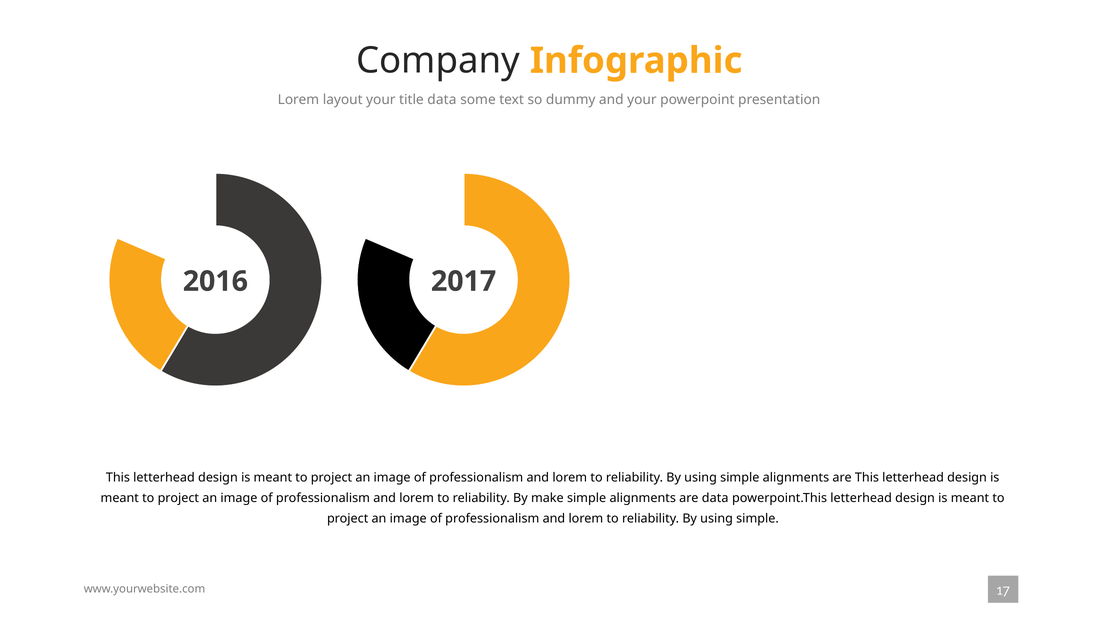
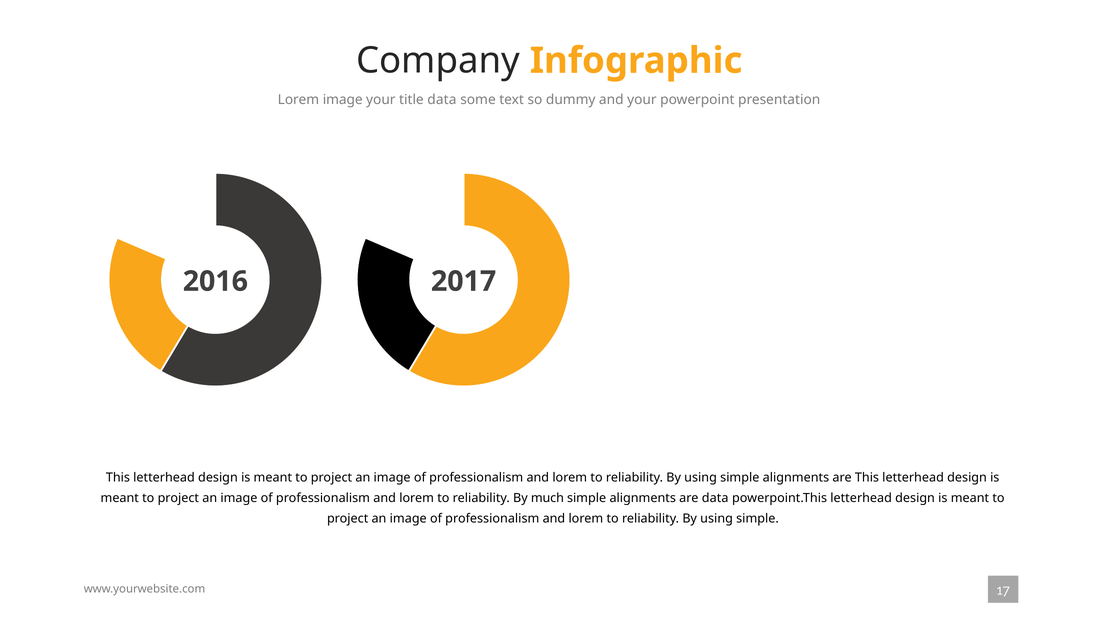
Lorem layout: layout -> image
make: make -> much
